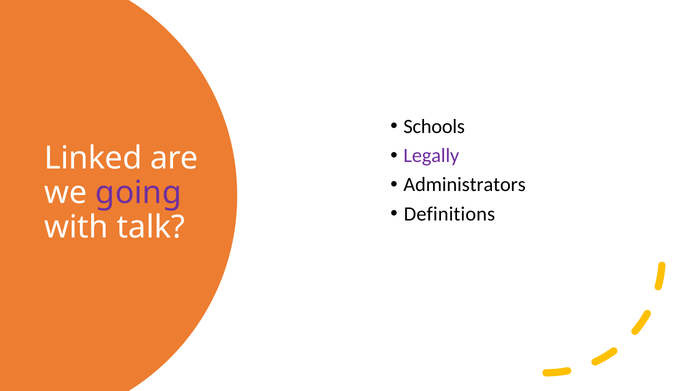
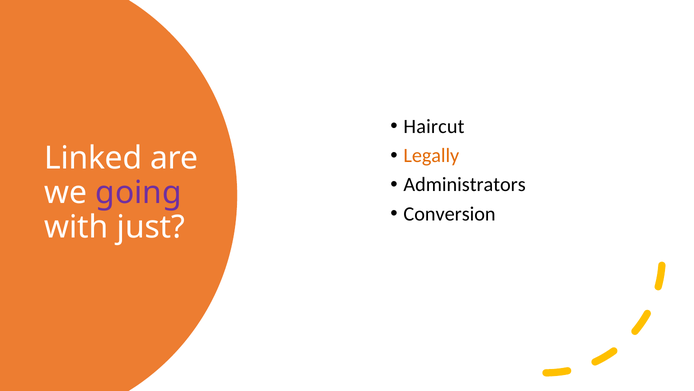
Schools: Schools -> Haircut
Legally colour: purple -> orange
Definitions: Definitions -> Conversion
talk: talk -> just
